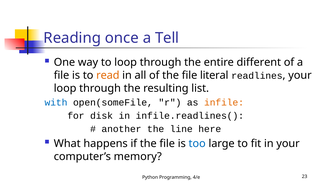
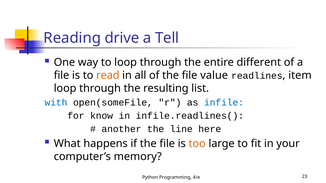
once: once -> drive
literal: literal -> value
readlines your: your -> item
infile colour: orange -> blue
disk: disk -> know
too colour: blue -> orange
